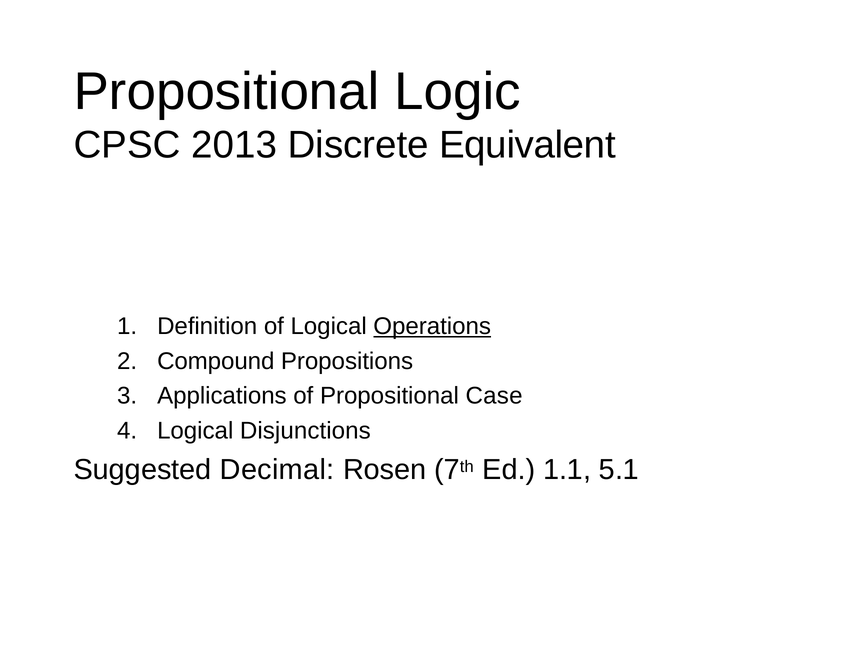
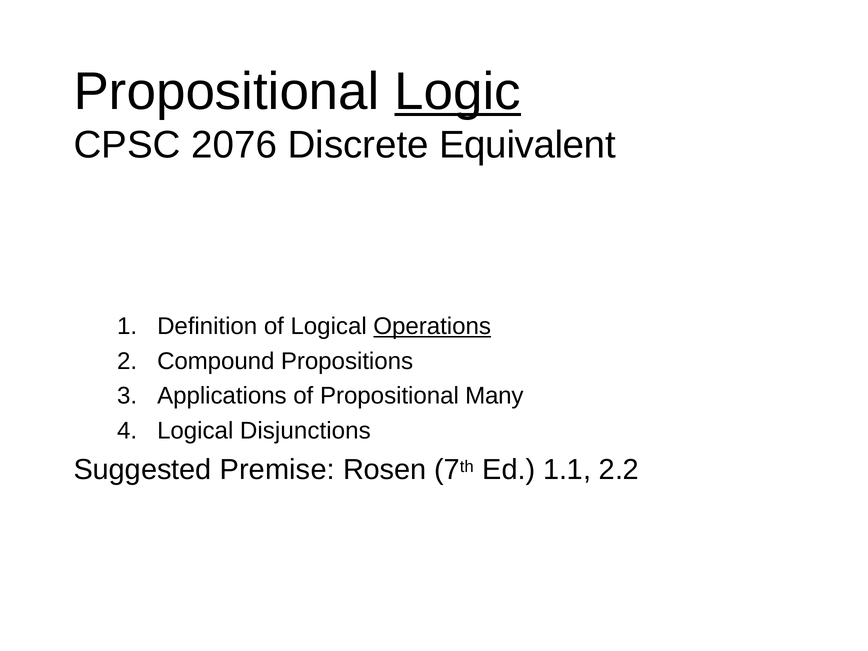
Logic underline: none -> present
2013: 2013 -> 2076
Case: Case -> Many
Decimal: Decimal -> Premise
5.1: 5.1 -> 2.2
